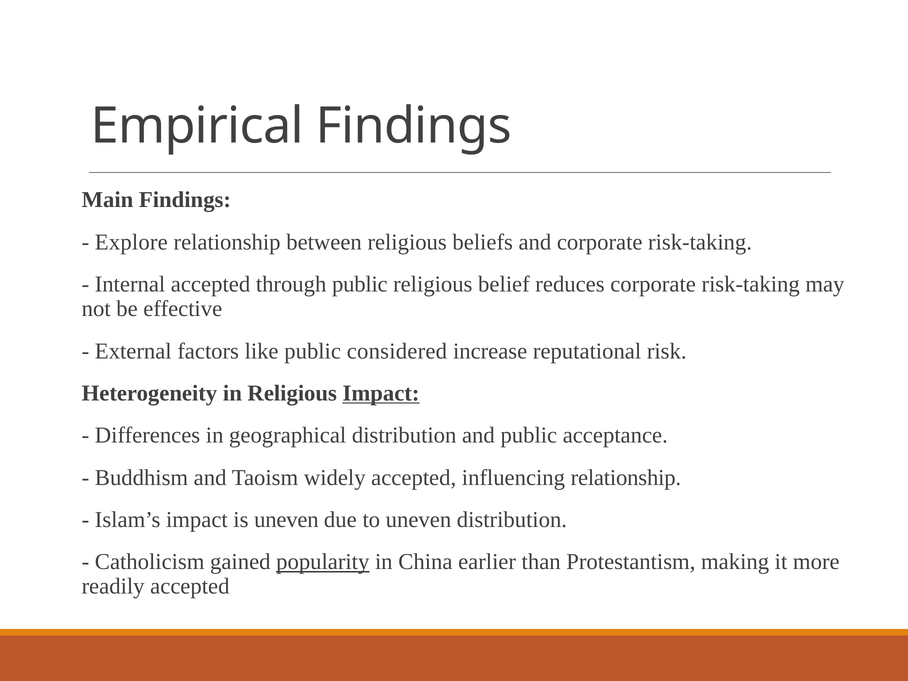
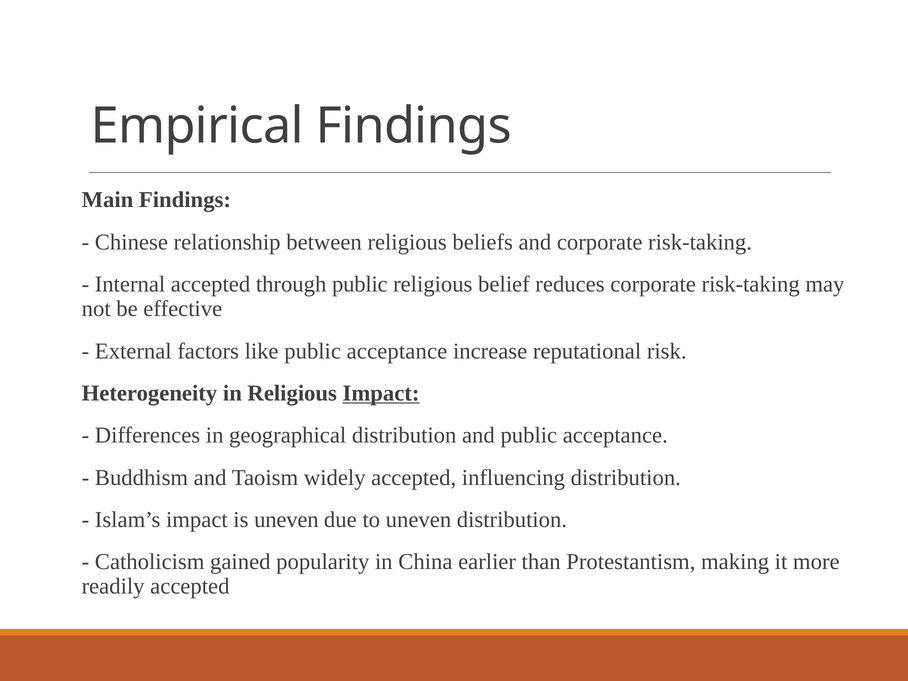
Explore: Explore -> Chinese
like public considered: considered -> acceptance
influencing relationship: relationship -> distribution
popularity underline: present -> none
